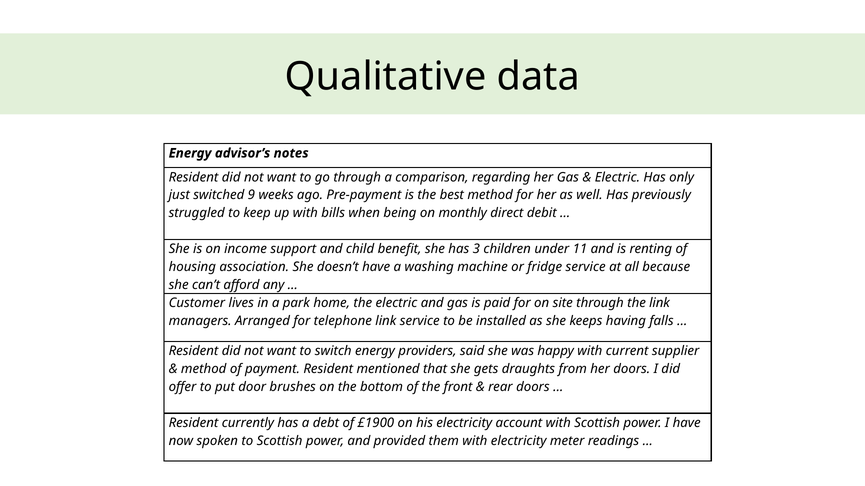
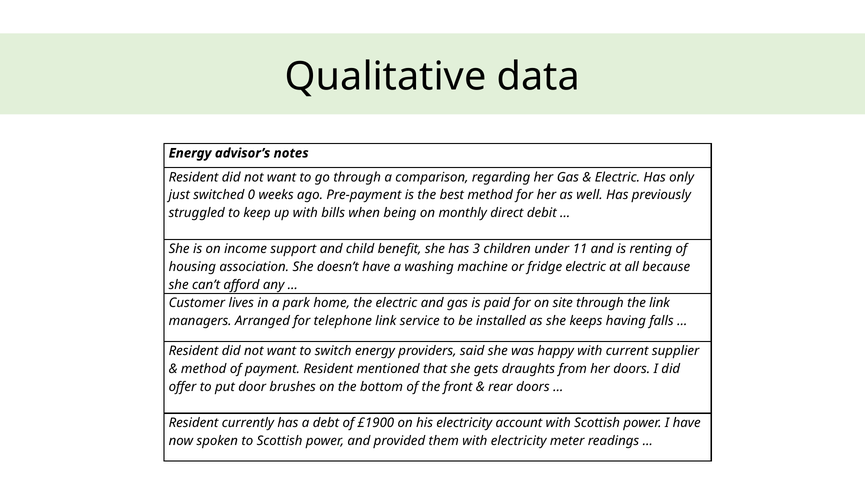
9: 9 -> 0
fridge service: service -> electric
